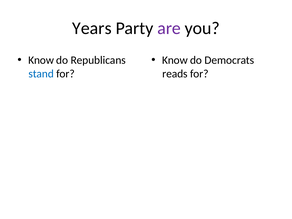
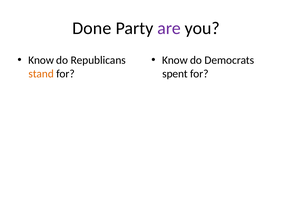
Years: Years -> Done
stand colour: blue -> orange
reads: reads -> spent
